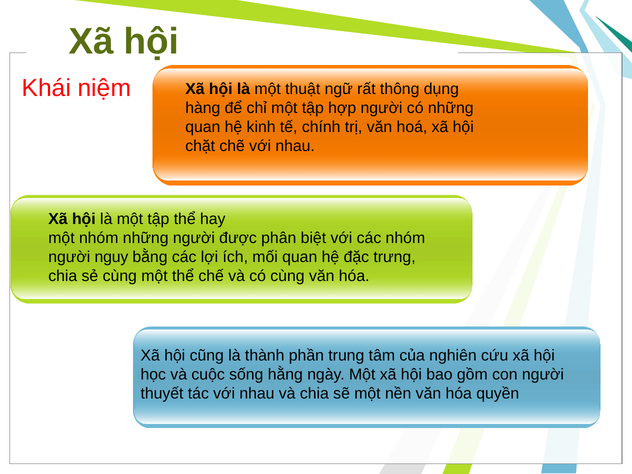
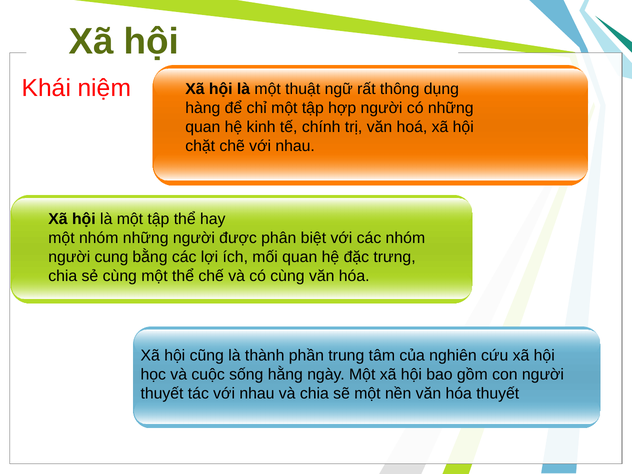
nguy: nguy -> cung
hóa quyền: quyền -> thuyết
